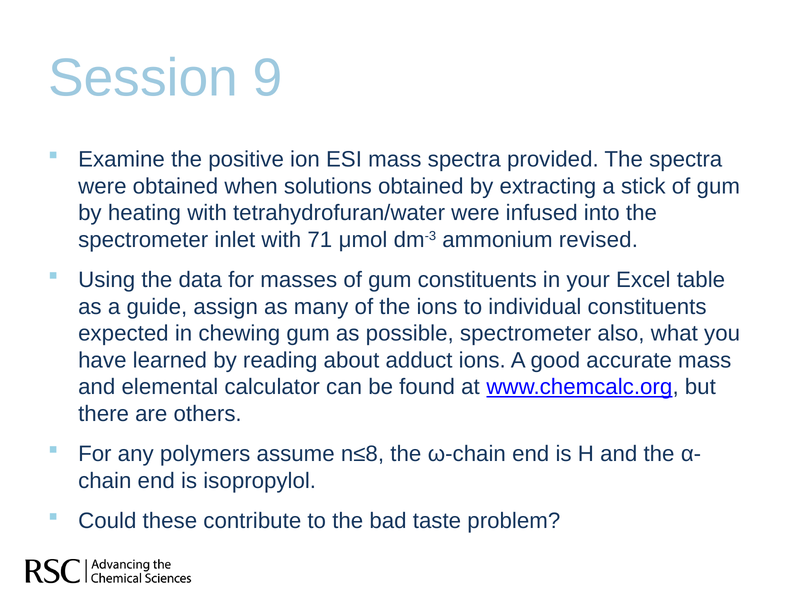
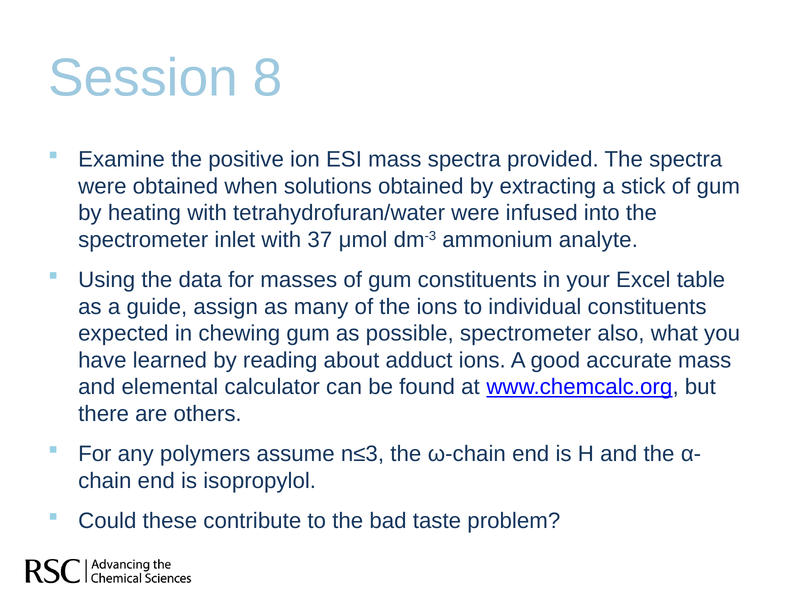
9: 9 -> 8
71: 71 -> 37
revised: revised -> analyte
n≤8: n≤8 -> n≤3
